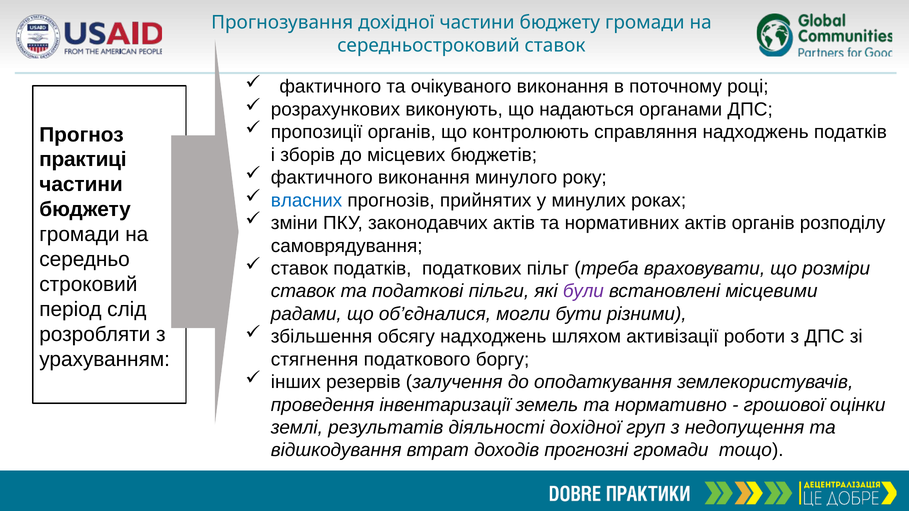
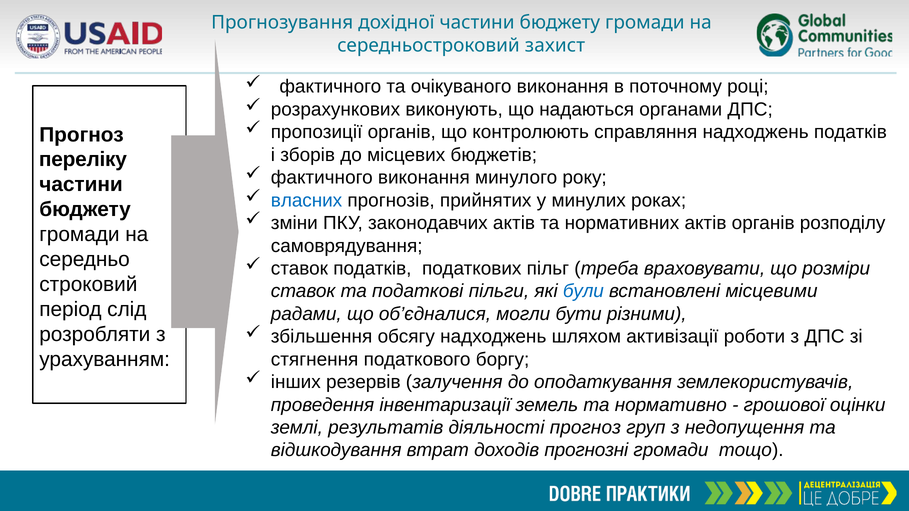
середньостроковий ставок: ставок -> захист
практиці: практиці -> переліку
були colour: purple -> blue
діяльності дохідної: дохідної -> прогноз
